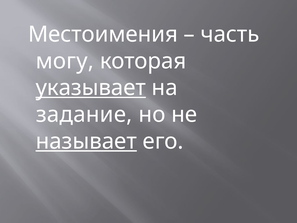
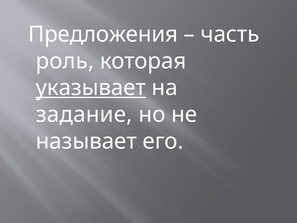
Местоимения: Местоимения -> Предложения
могу: могу -> роль
называет underline: present -> none
